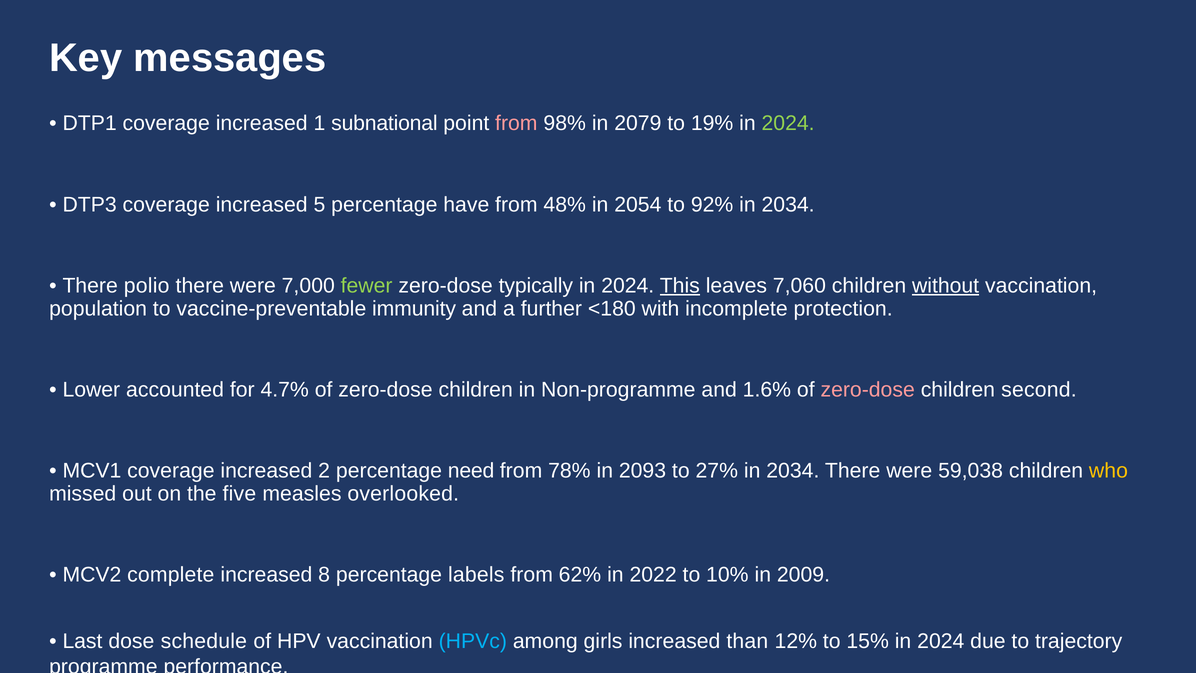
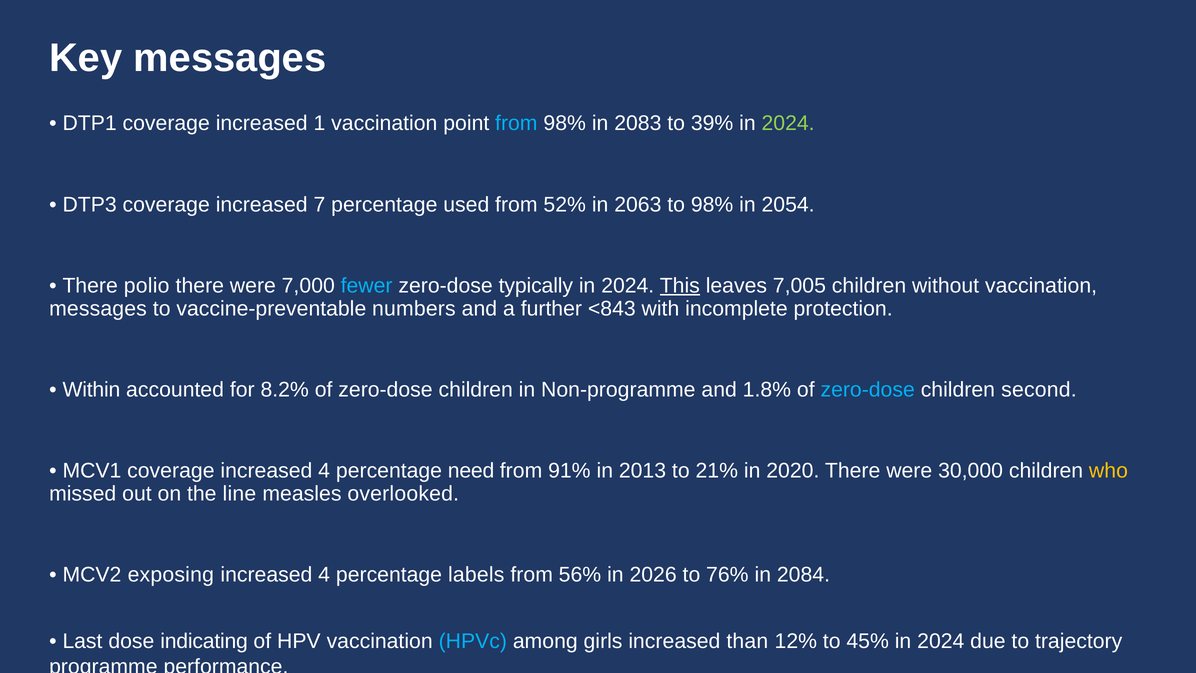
1 subnational: subnational -> vaccination
from at (516, 123) colour: pink -> light blue
2079: 2079 -> 2083
19%: 19% -> 39%
5: 5 -> 7
have: have -> used
48%: 48% -> 52%
2054: 2054 -> 2063
to 92%: 92% -> 98%
2034 at (788, 204): 2034 -> 2054
fewer colour: light green -> light blue
7,060: 7,060 -> 7,005
without underline: present -> none
population at (98, 308): population -> messages
immunity: immunity -> numbers
<180: <180 -> <843
Lower: Lower -> Within
4.7%: 4.7% -> 8.2%
1.6%: 1.6% -> 1.8%
zero-dose at (868, 389) colour: pink -> light blue
coverage increased 2: 2 -> 4
78%: 78% -> 91%
2093: 2093 -> 2013
27%: 27% -> 21%
2034 at (793, 471): 2034 -> 2020
59,038: 59,038 -> 30,000
five: five -> line
complete: complete -> exposing
8 at (324, 575): 8 -> 4
62%: 62% -> 56%
2022: 2022 -> 2026
10%: 10% -> 76%
2009: 2009 -> 2084
schedule: schedule -> indicating
15%: 15% -> 45%
